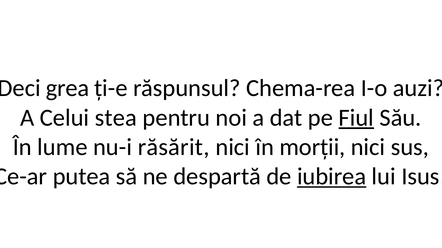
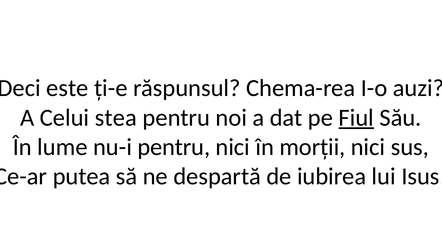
grea: grea -> este
nu-i răsărit: răsărit -> pentru
iubirea underline: present -> none
